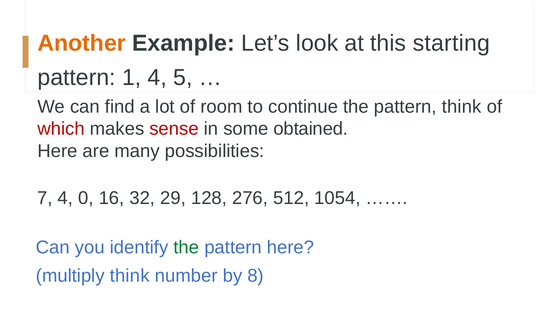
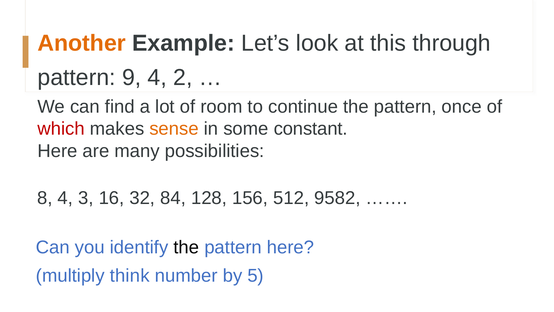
starting: starting -> through
1: 1 -> 9
5: 5 -> 2
pattern think: think -> once
sense colour: red -> orange
obtained: obtained -> constant
7: 7 -> 8
0: 0 -> 3
29: 29 -> 84
276: 276 -> 156
1054: 1054 -> 9582
the at (186, 247) colour: green -> black
8: 8 -> 5
